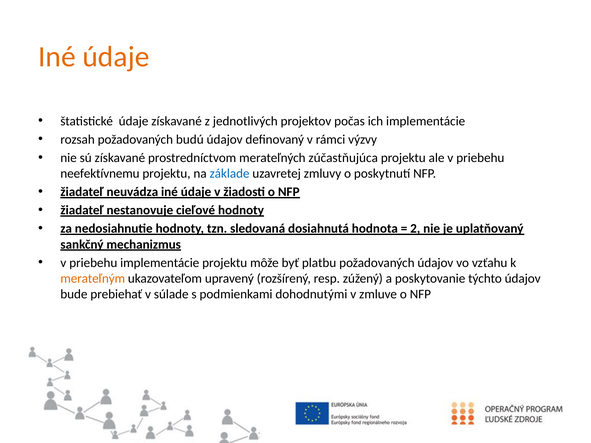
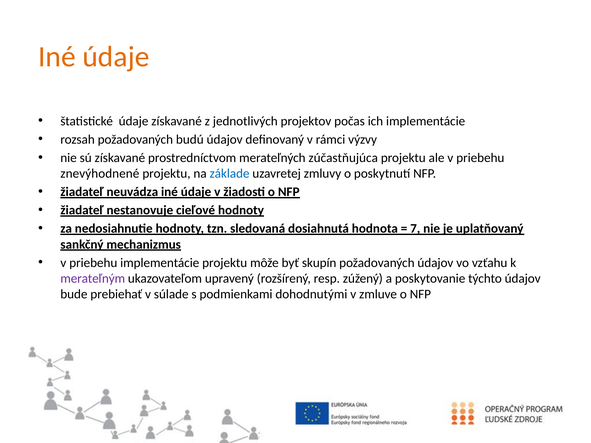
neefektívnemu: neefektívnemu -> znevýhodnené
2: 2 -> 7
platbu: platbu -> skupín
merateľným colour: orange -> purple
